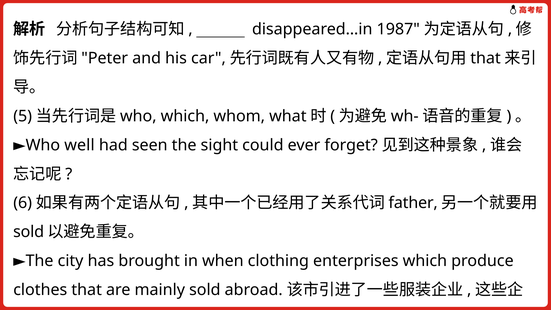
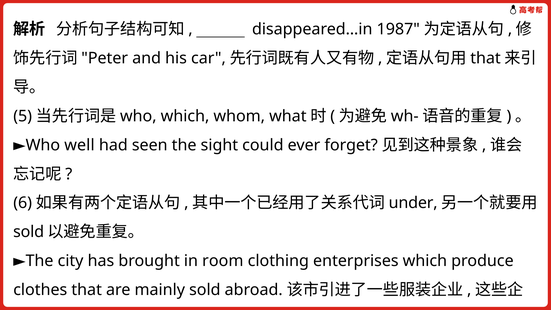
father: father -> under
when: when -> room
